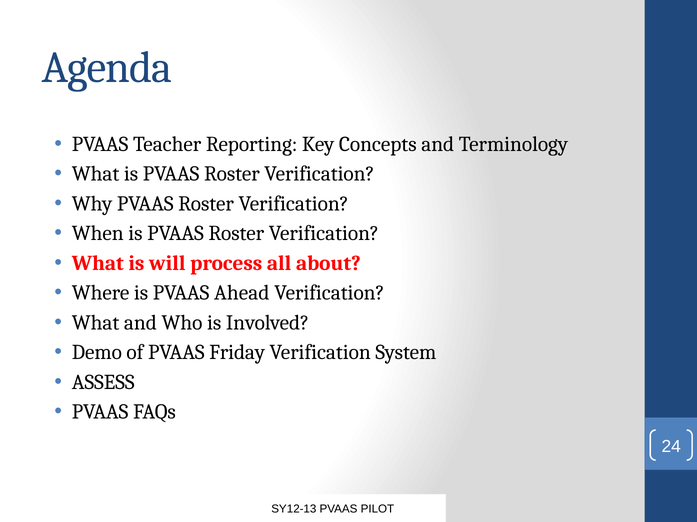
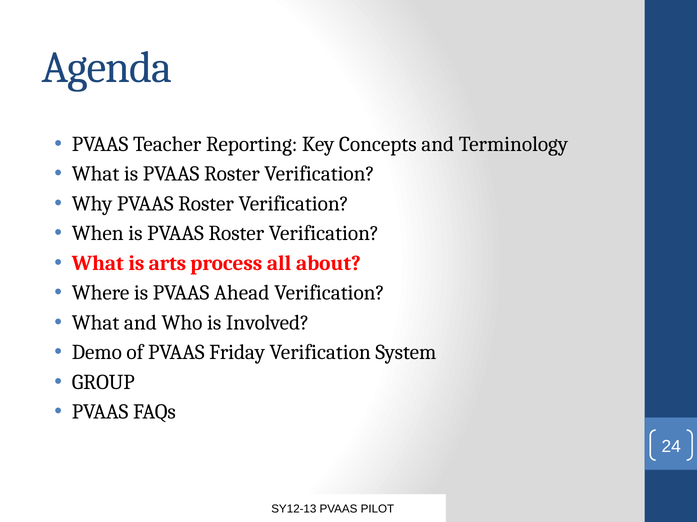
will: will -> arts
ASSESS: ASSESS -> GROUP
